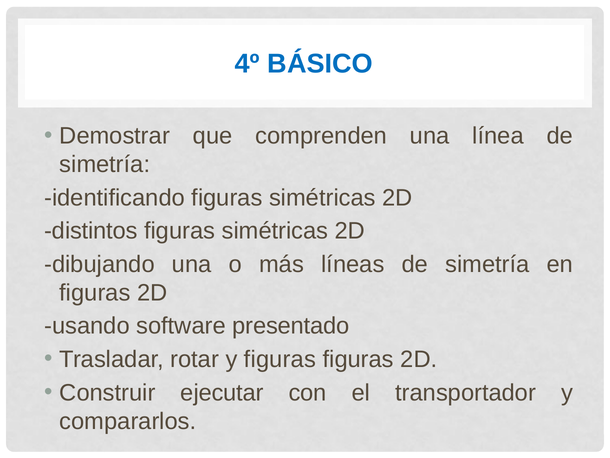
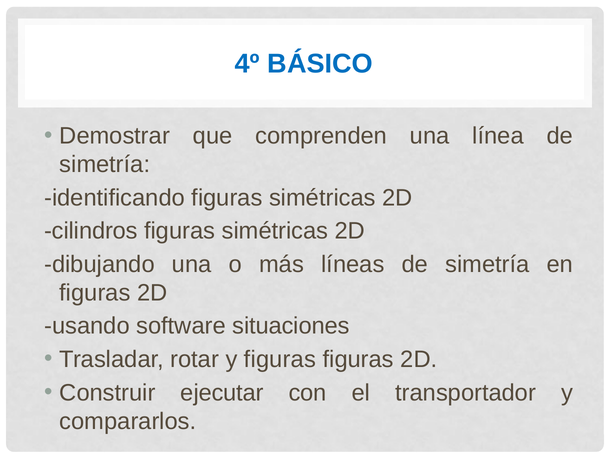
distintos: distintos -> cilindros
presentado: presentado -> situaciones
